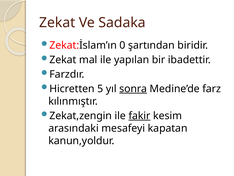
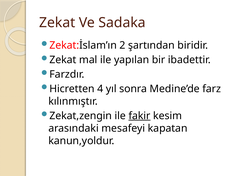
0: 0 -> 2
5: 5 -> 4
sonra underline: present -> none
